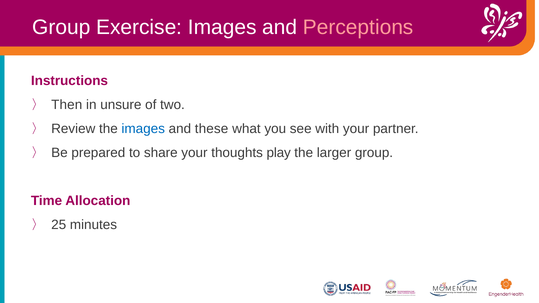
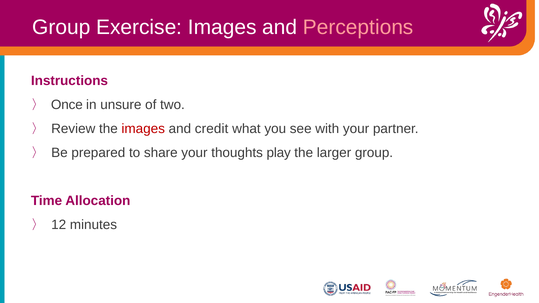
Then: Then -> Once
images at (143, 129) colour: blue -> red
these: these -> credit
25: 25 -> 12
